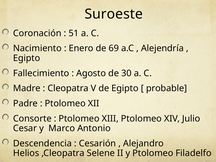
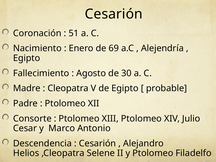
Suroeste at (114, 14): Suroeste -> Cesarión
